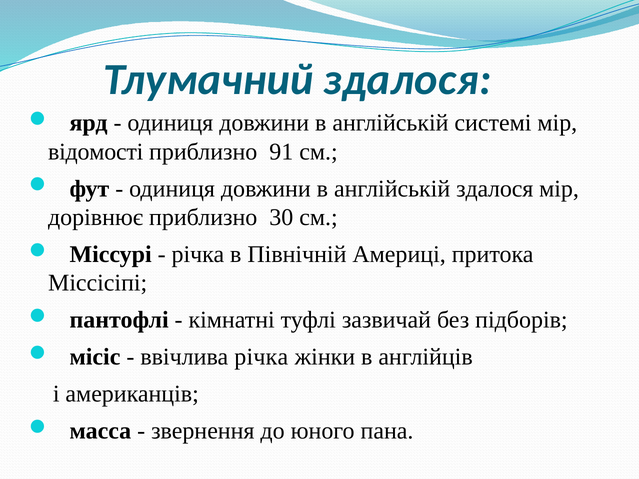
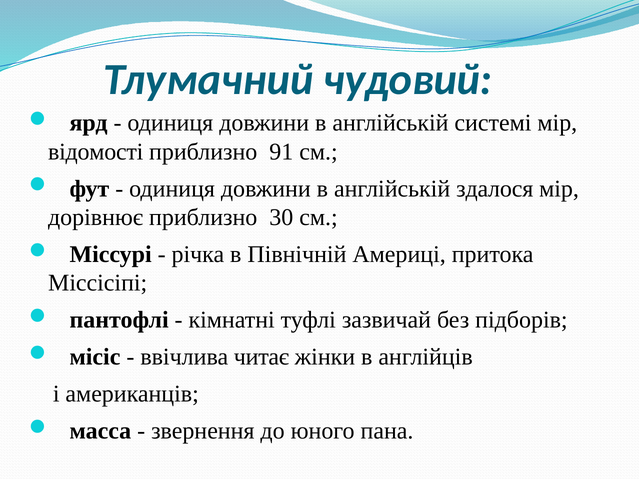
Тлумачний здалося: здалося -> чудовий
ввічлива річка: річка -> читає
